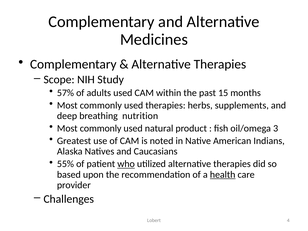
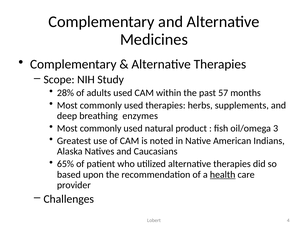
57%: 57% -> 28%
15: 15 -> 57
nutrition: nutrition -> enzymes
55%: 55% -> 65%
who underline: present -> none
